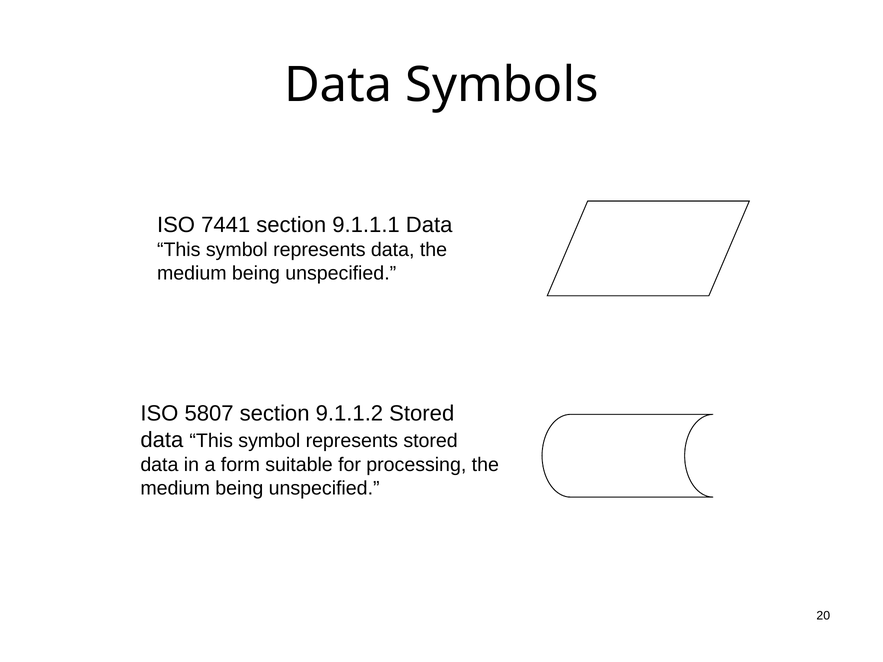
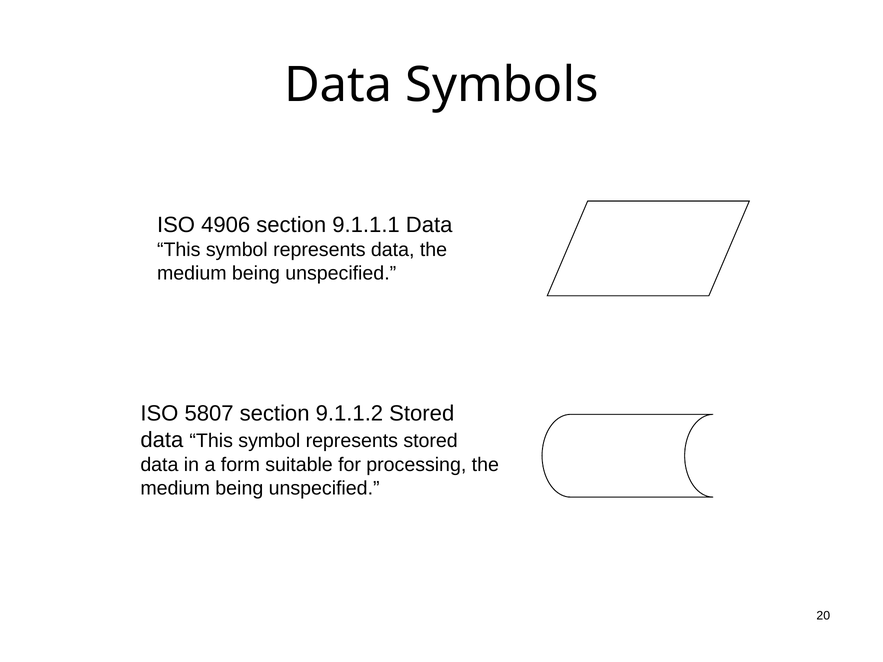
7441: 7441 -> 4906
